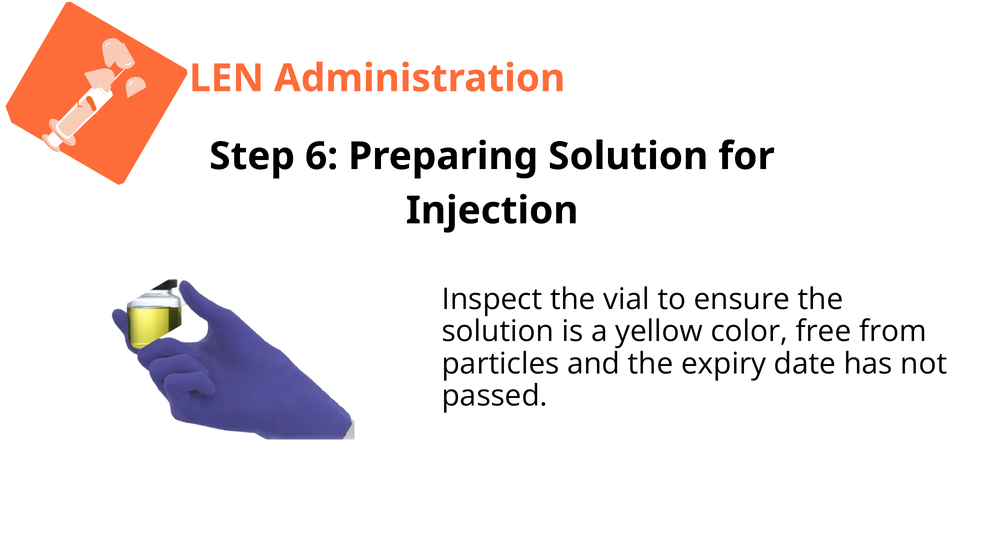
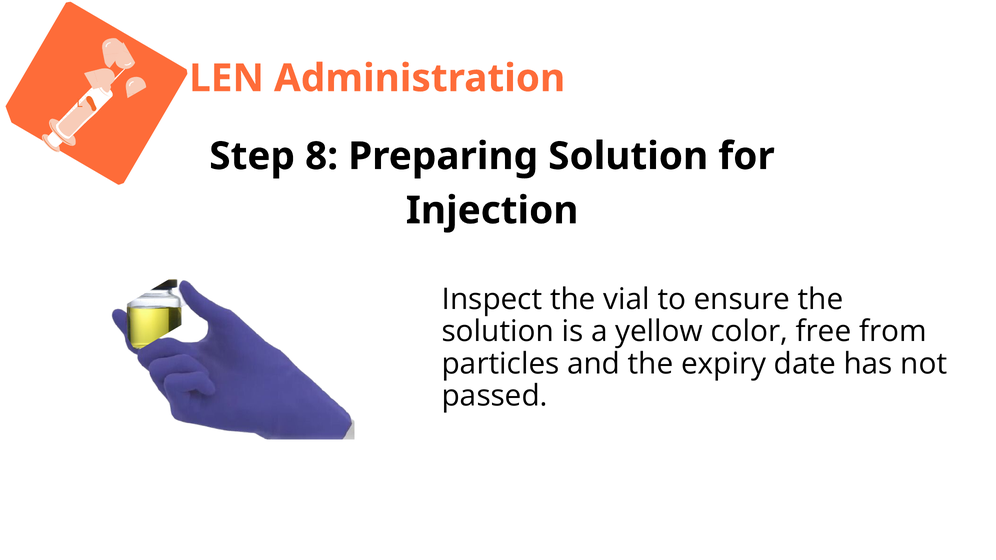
6: 6 -> 8
